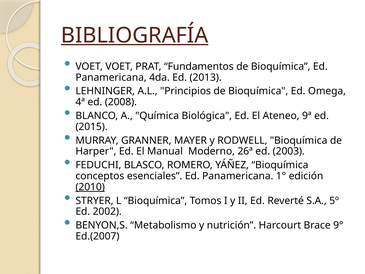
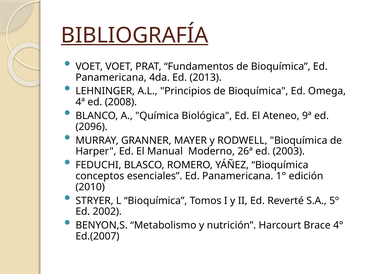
2015: 2015 -> 2096
2010 underline: present -> none
9°: 9° -> 4°
